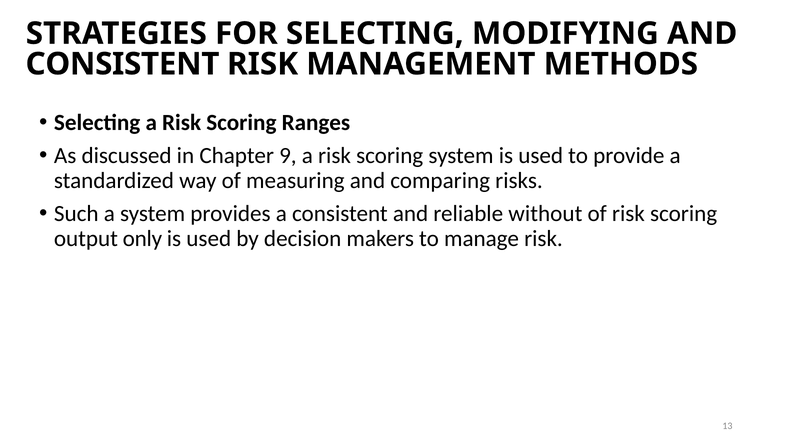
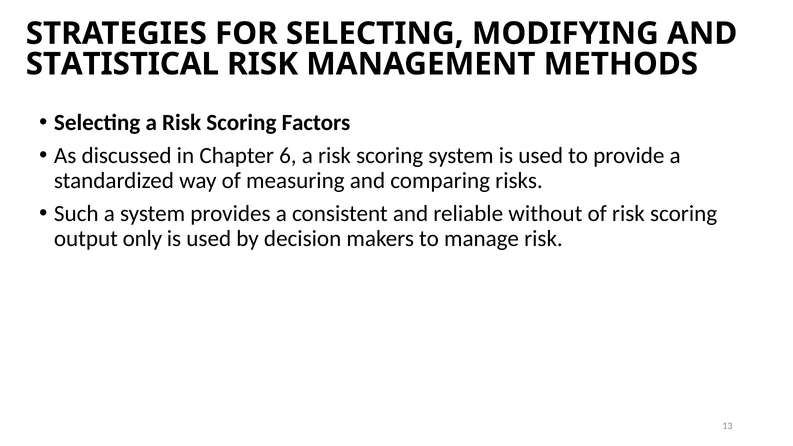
CONSISTENT at (122, 64): CONSISTENT -> STATISTICAL
Ranges: Ranges -> Factors
9: 9 -> 6
